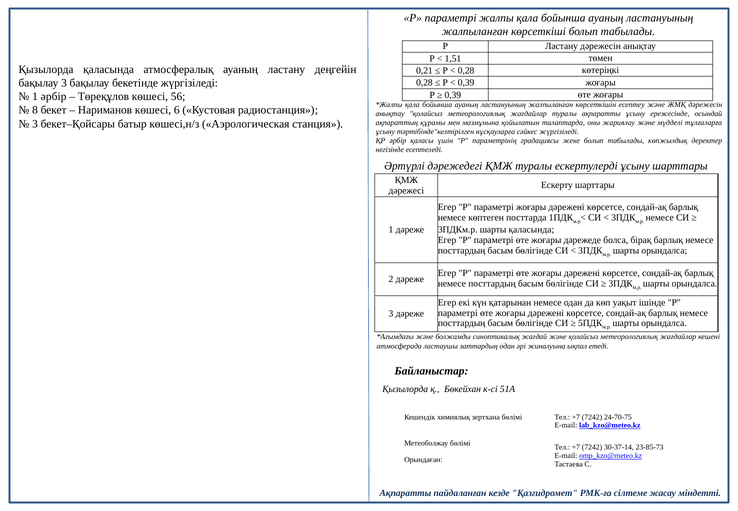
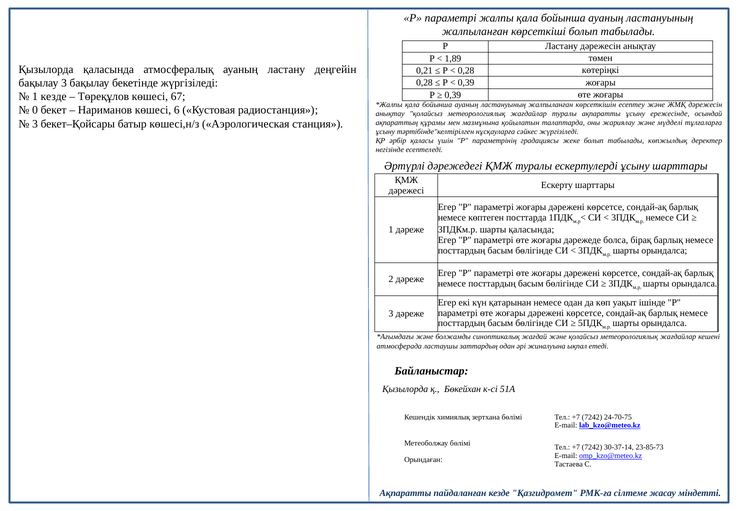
1,51: 1,51 -> 1,89
1 әрбір: әрбір -> кезде
56: 56 -> 67
8: 8 -> 0
